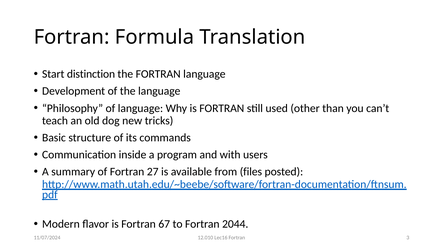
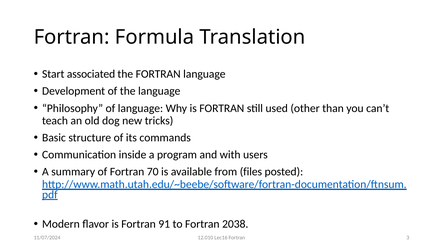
distinction: distinction -> associated
27: 27 -> 70
67: 67 -> 91
2044: 2044 -> 2038
